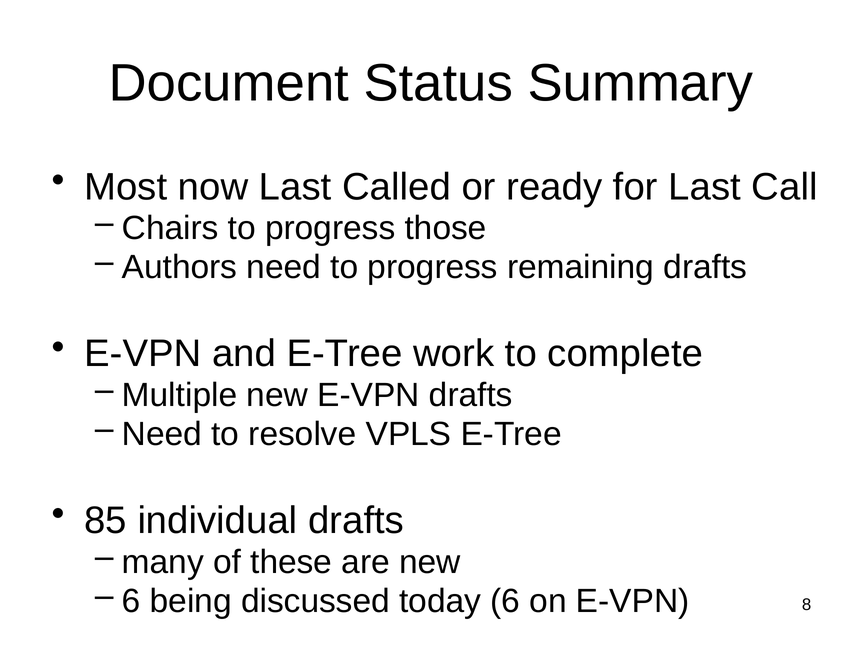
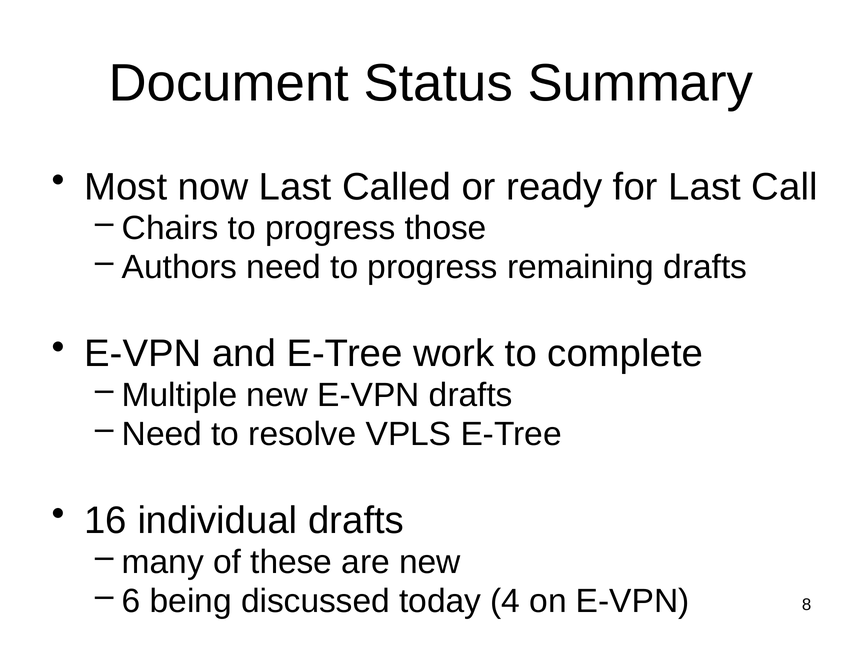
85: 85 -> 16
6: 6 -> 4
